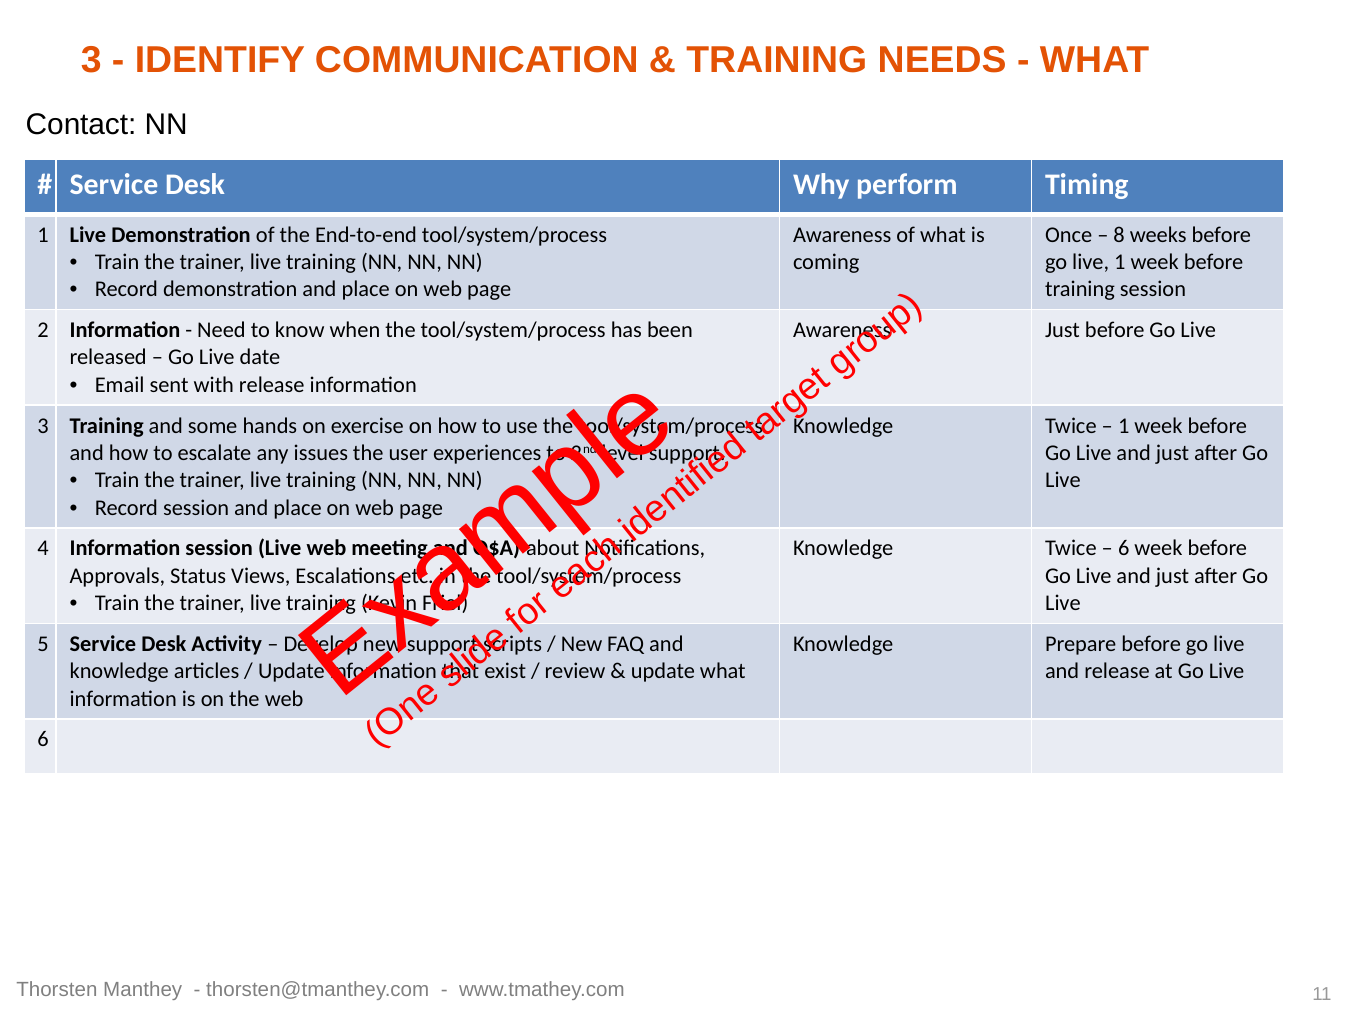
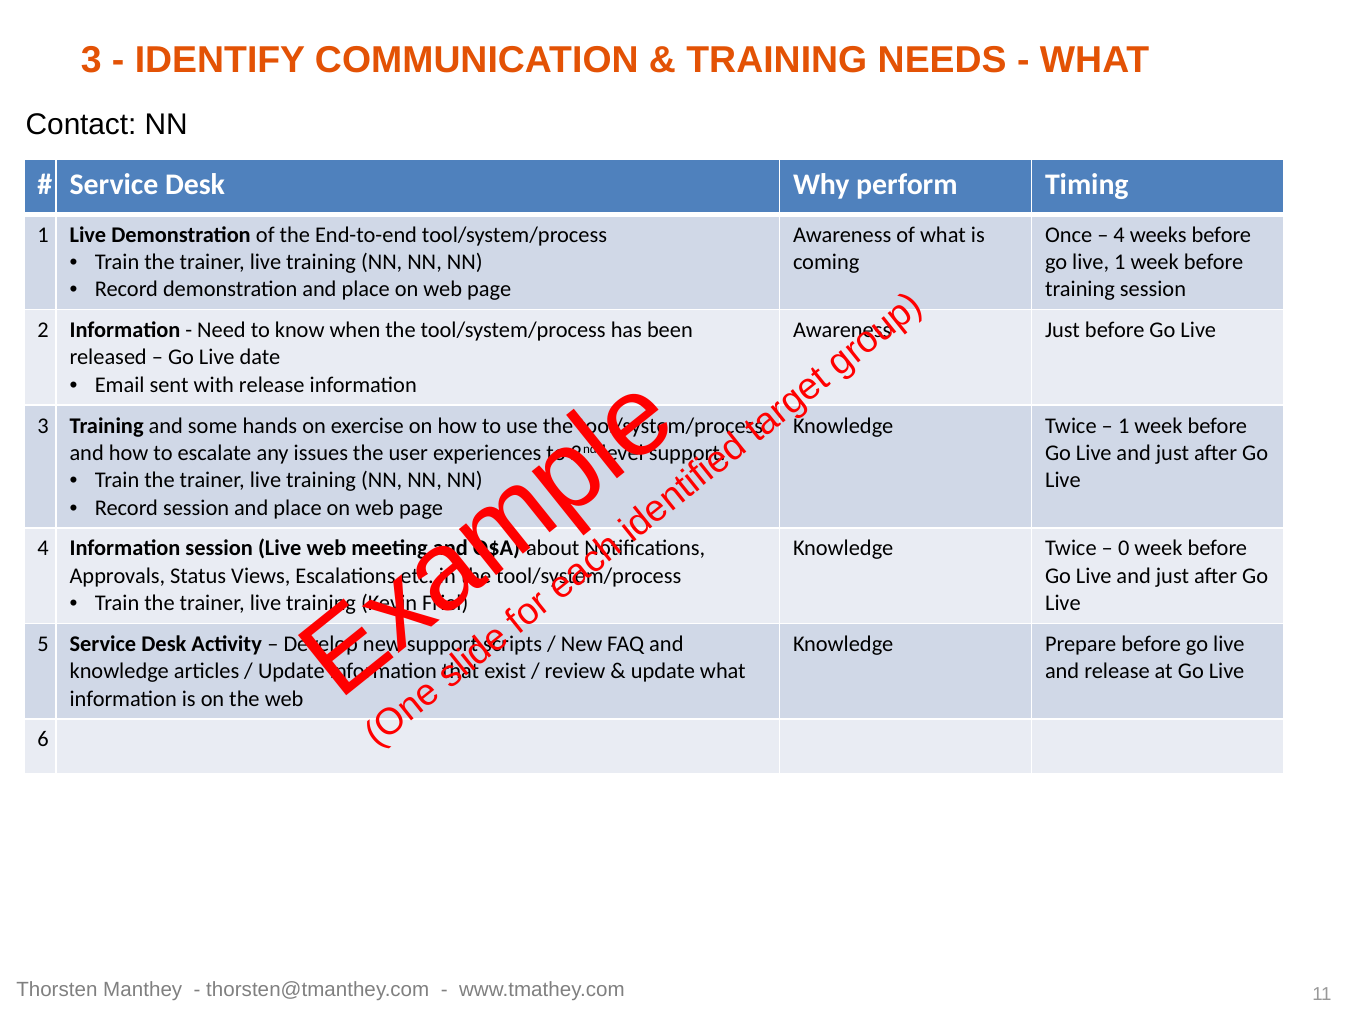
8 at (1119, 235): 8 -> 4
6 at (1124, 548): 6 -> 0
